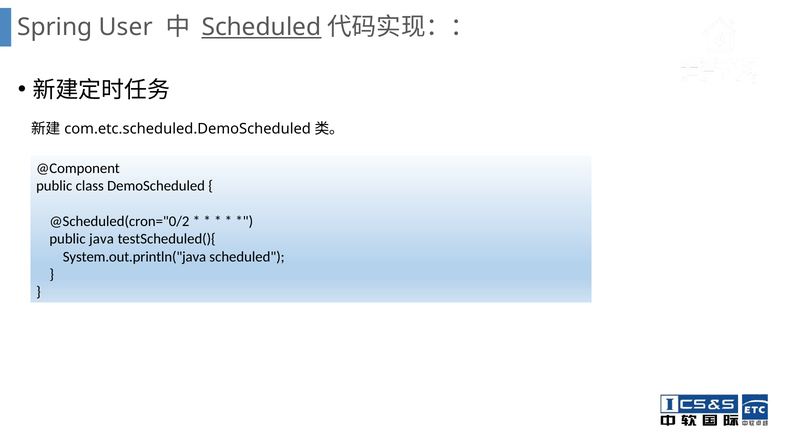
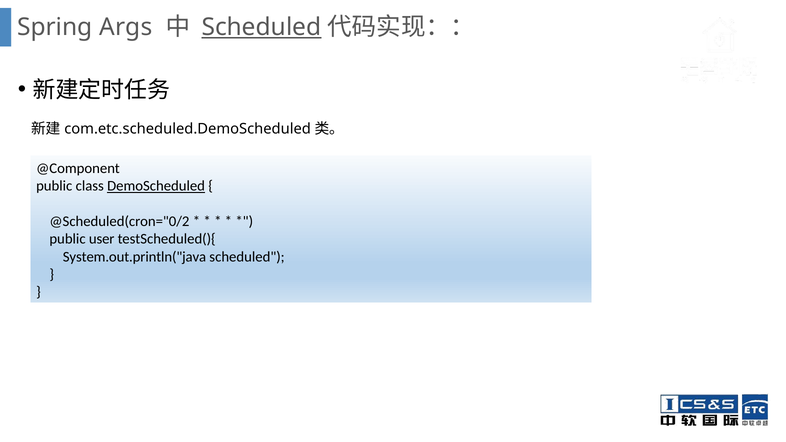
User: User -> Args
DemoScheduled underline: none -> present
java: java -> user
